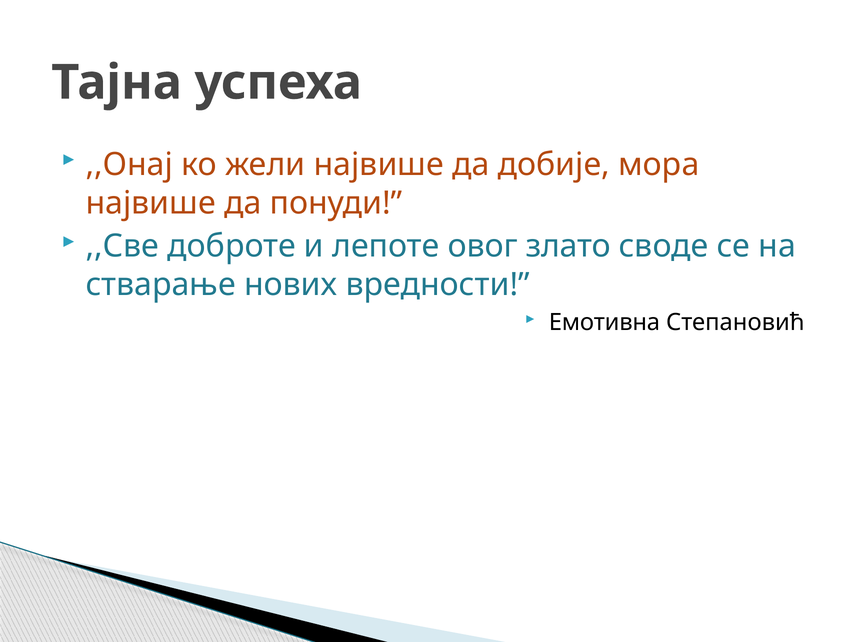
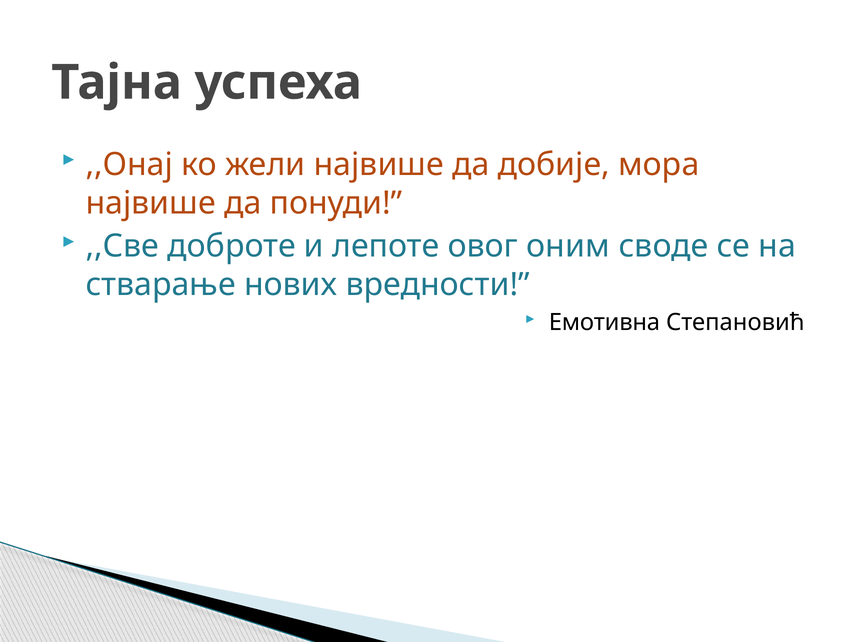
злато: злато -> оним
